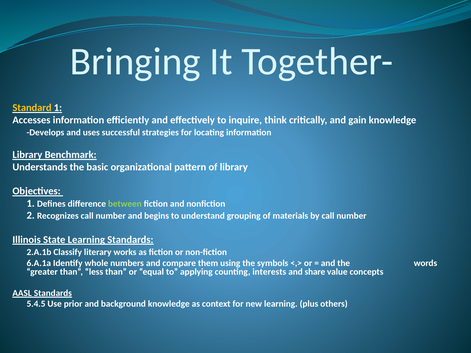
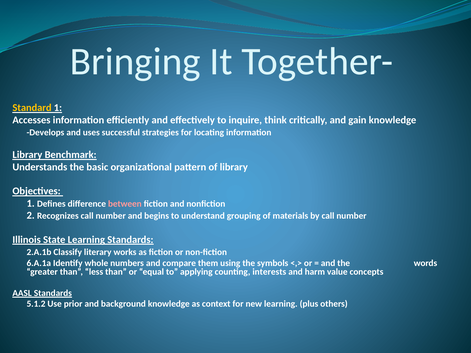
between colour: light green -> pink
share: share -> harm
5.4.5: 5.4.5 -> 5.1.2
